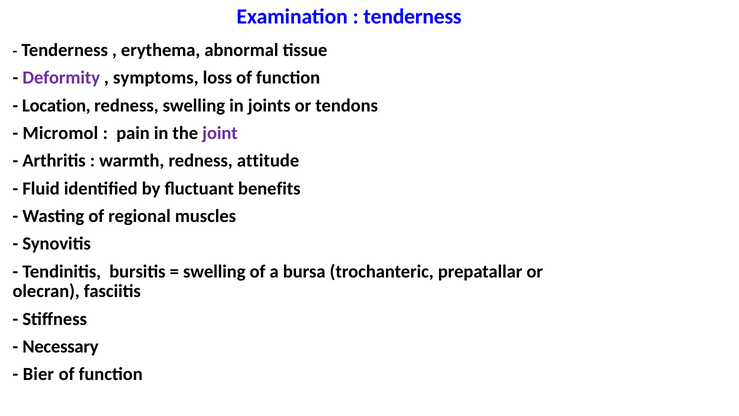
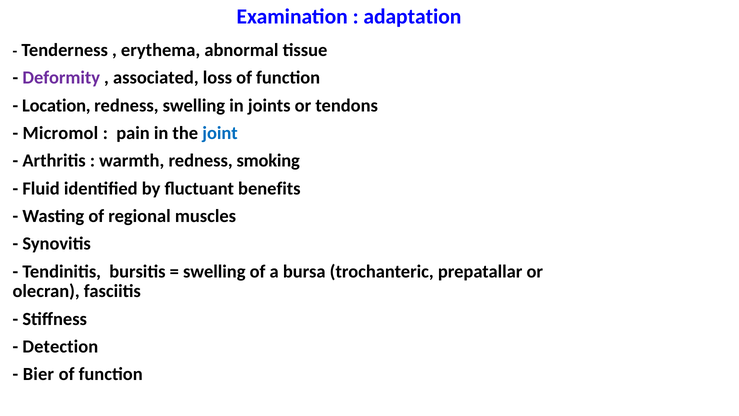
tenderness at (412, 17): tenderness -> adaptation
symptoms: symptoms -> associated
joint colour: purple -> blue
attitude: attitude -> smoking
Necessary: Necessary -> Detection
